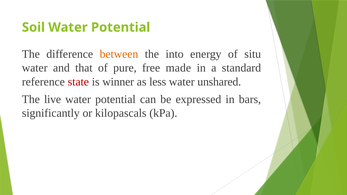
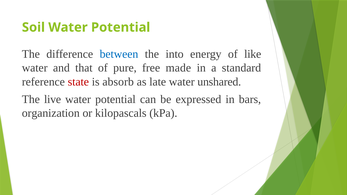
between colour: orange -> blue
situ: situ -> like
winner: winner -> absorb
less: less -> late
significantly: significantly -> organization
